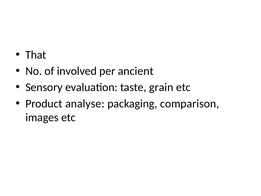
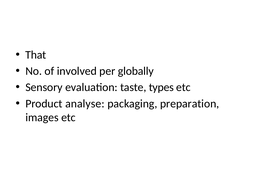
ancient: ancient -> globally
grain: grain -> types
comparison: comparison -> preparation
